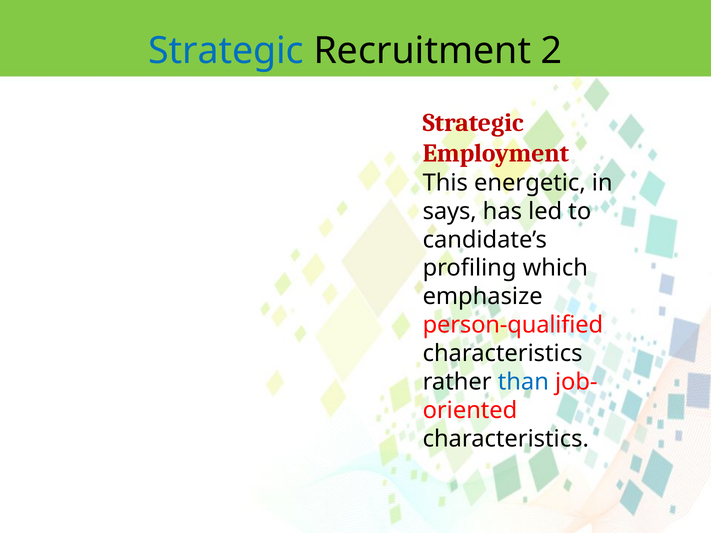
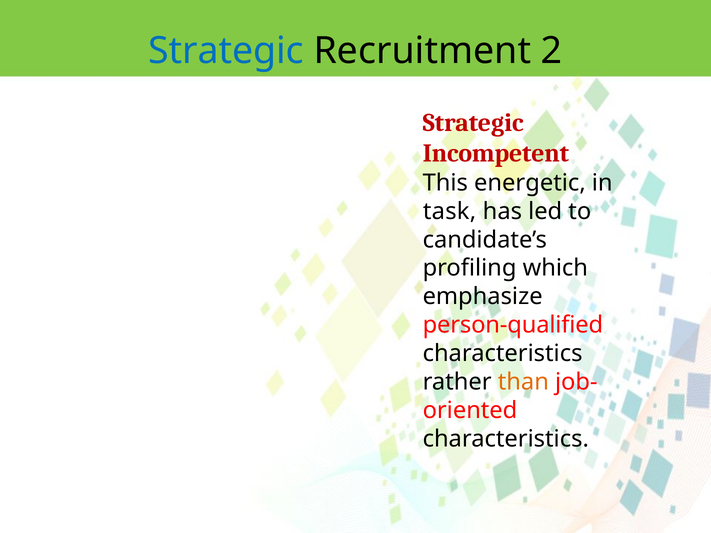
Employment: Employment -> Incompetent
says: says -> task
than colour: blue -> orange
